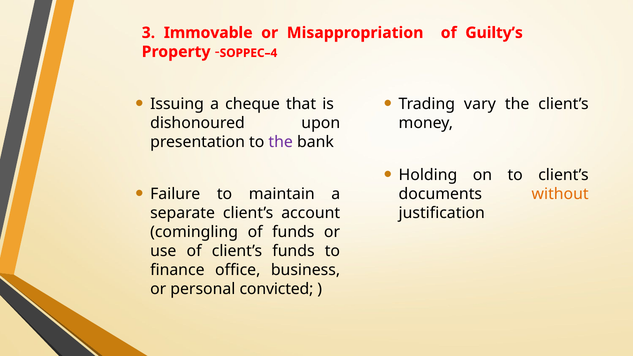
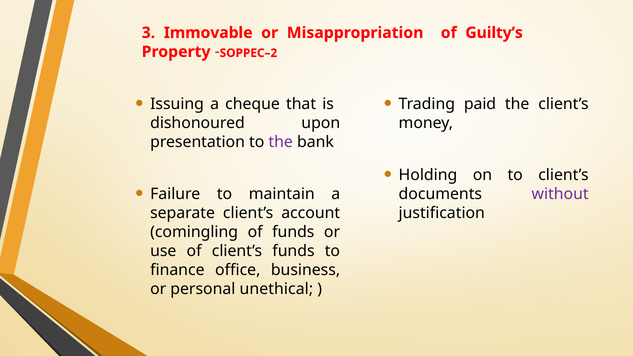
SOPPEC–4: SOPPEC–4 -> SOPPEC–2
vary: vary -> paid
without colour: orange -> purple
convicted: convicted -> unethical
